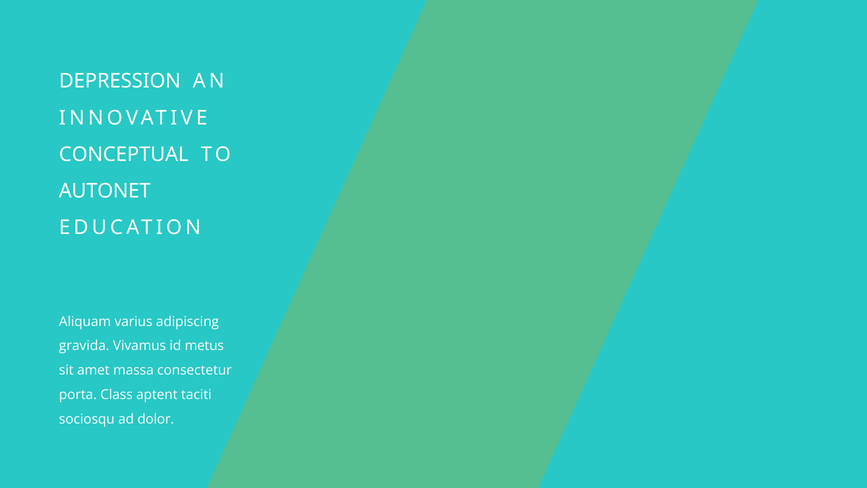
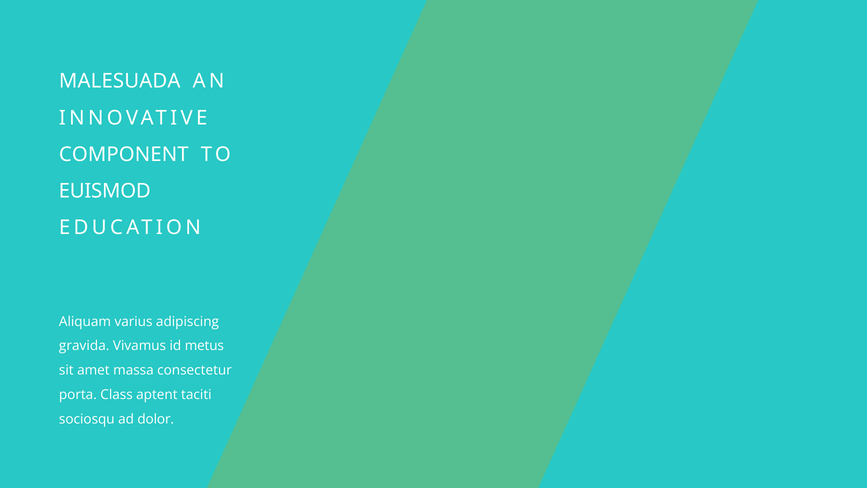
DEPRESSION: DEPRESSION -> MALESUADA
CONCEPTUAL: CONCEPTUAL -> COMPONENT
AUTONET: AUTONET -> EUISMOD
